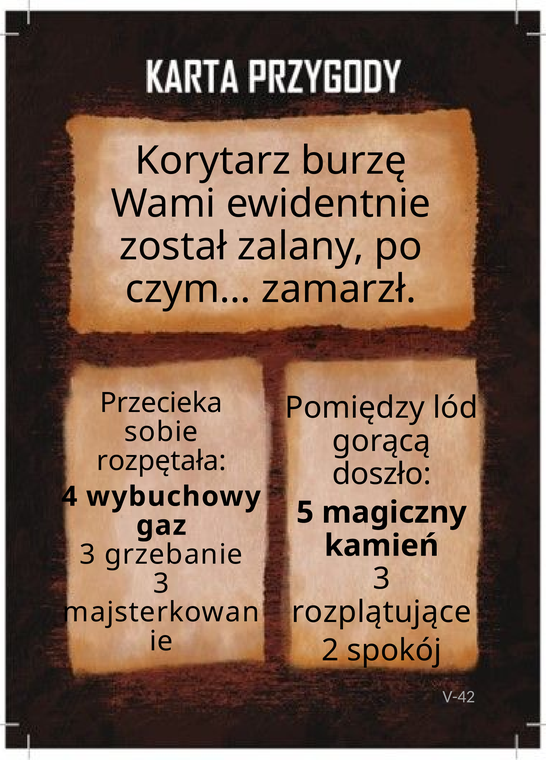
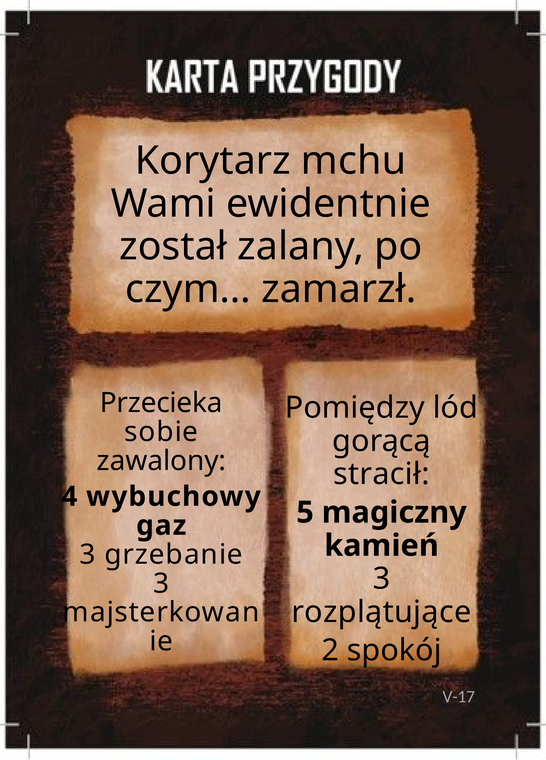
burzę: burzę -> mchu
rozpętała: rozpętała -> zawalony
doszło: doszło -> stracił
V-42: V-42 -> V-17
